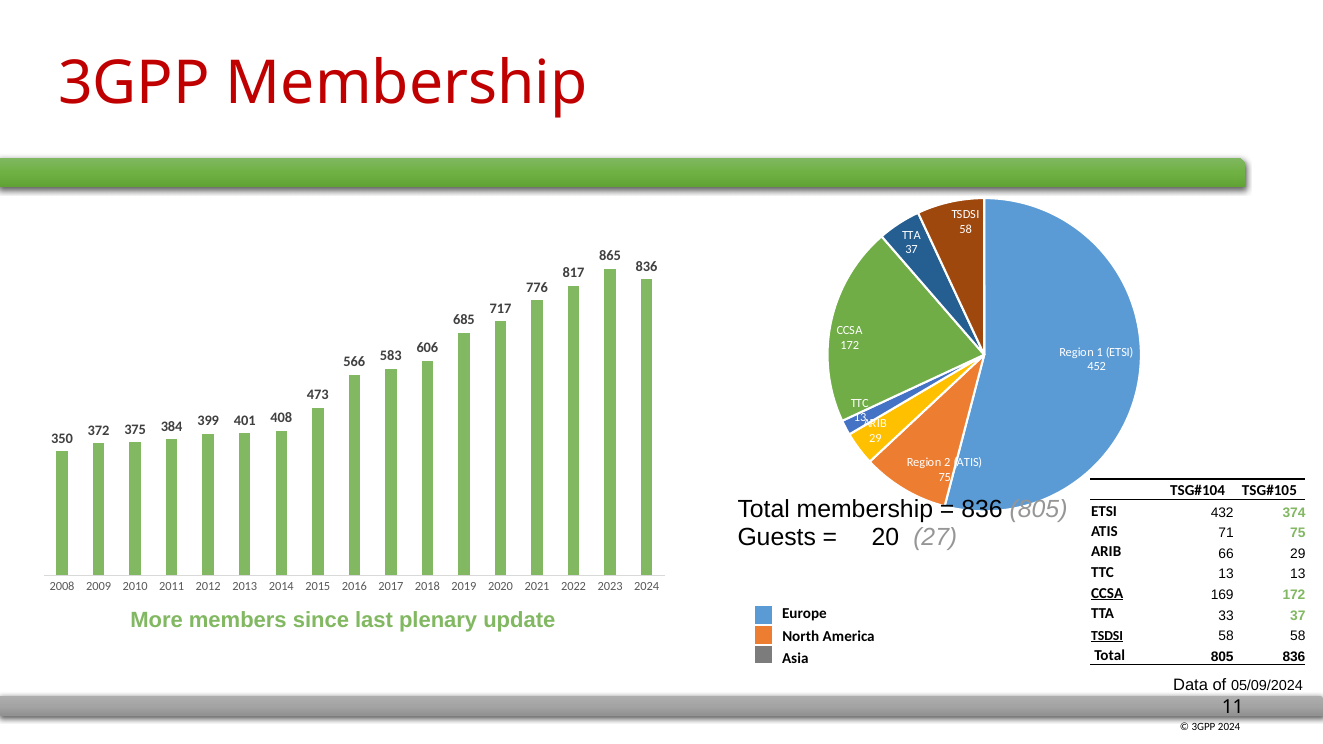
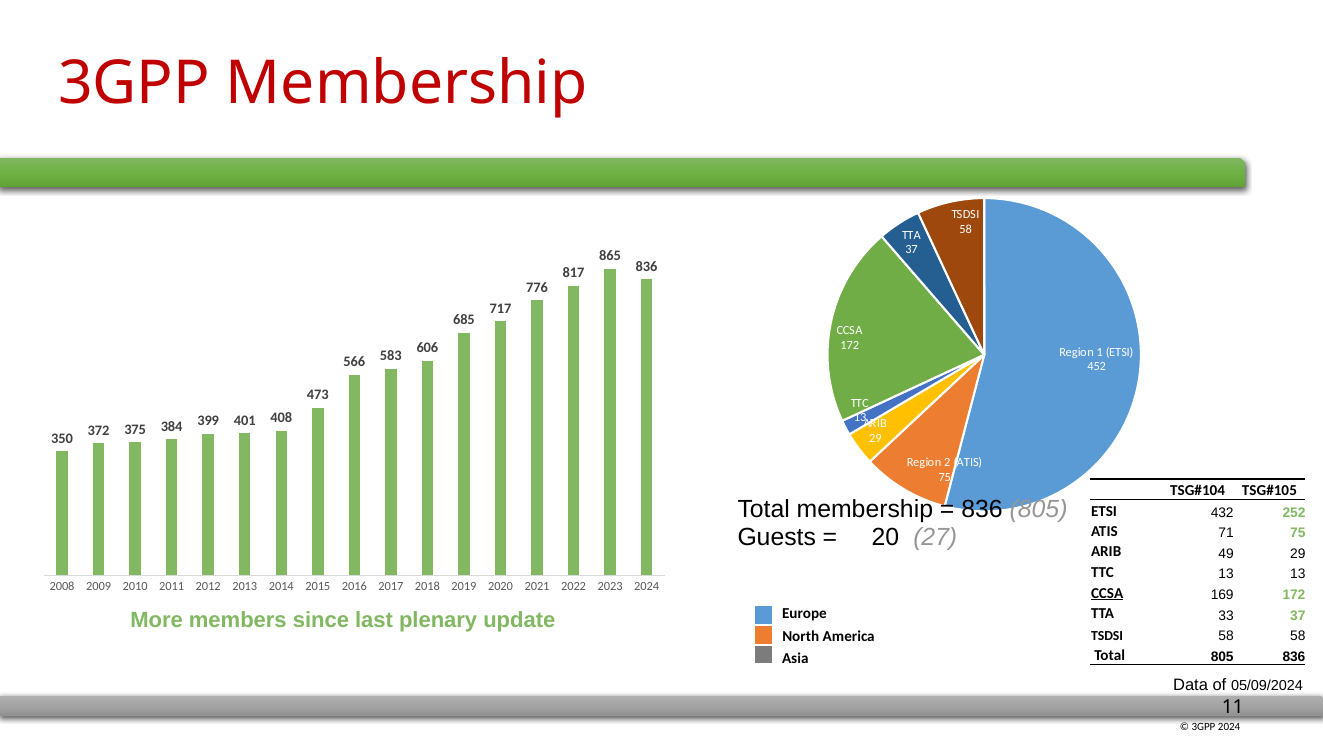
374: 374 -> 252
66: 66 -> 49
TSDSI at (1107, 636) underline: present -> none
